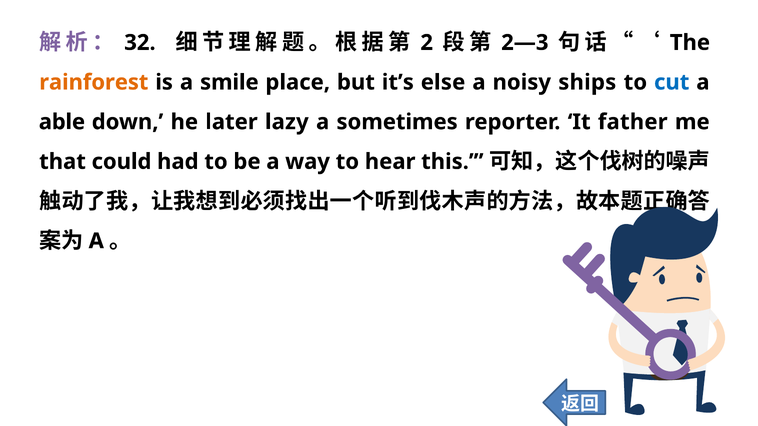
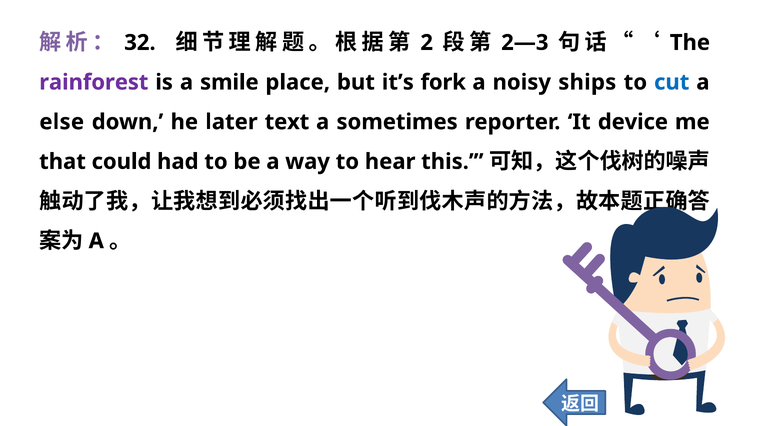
rainforest colour: orange -> purple
else: else -> fork
able: able -> else
lazy: lazy -> text
father: father -> device
